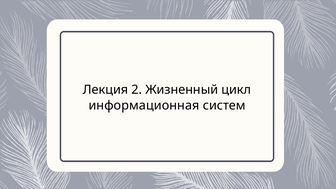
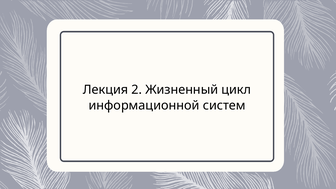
информационная: информационная -> информационной
